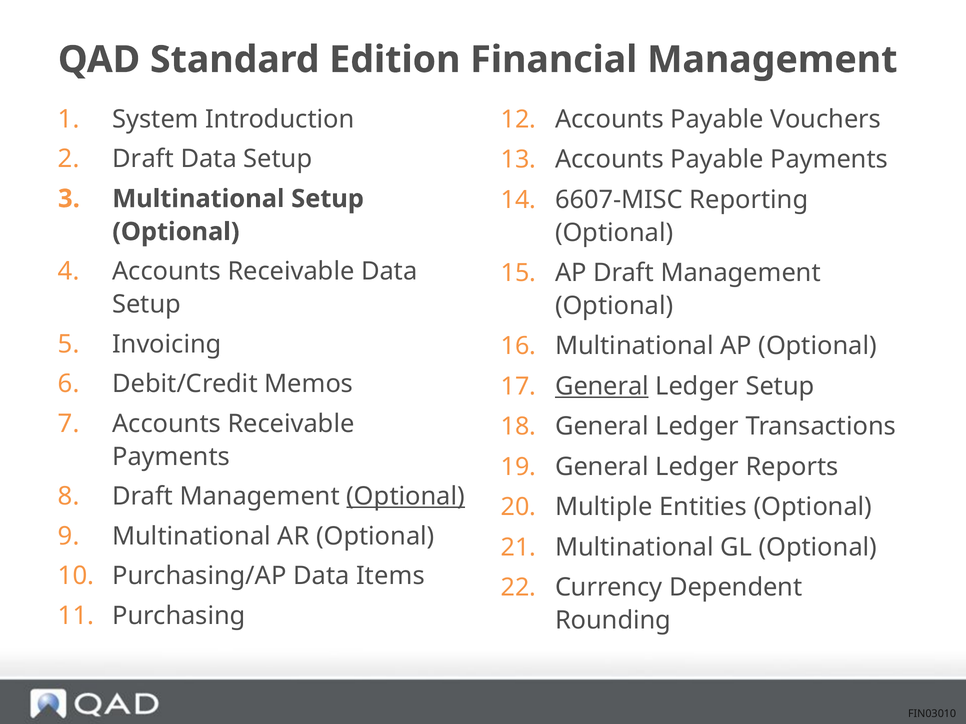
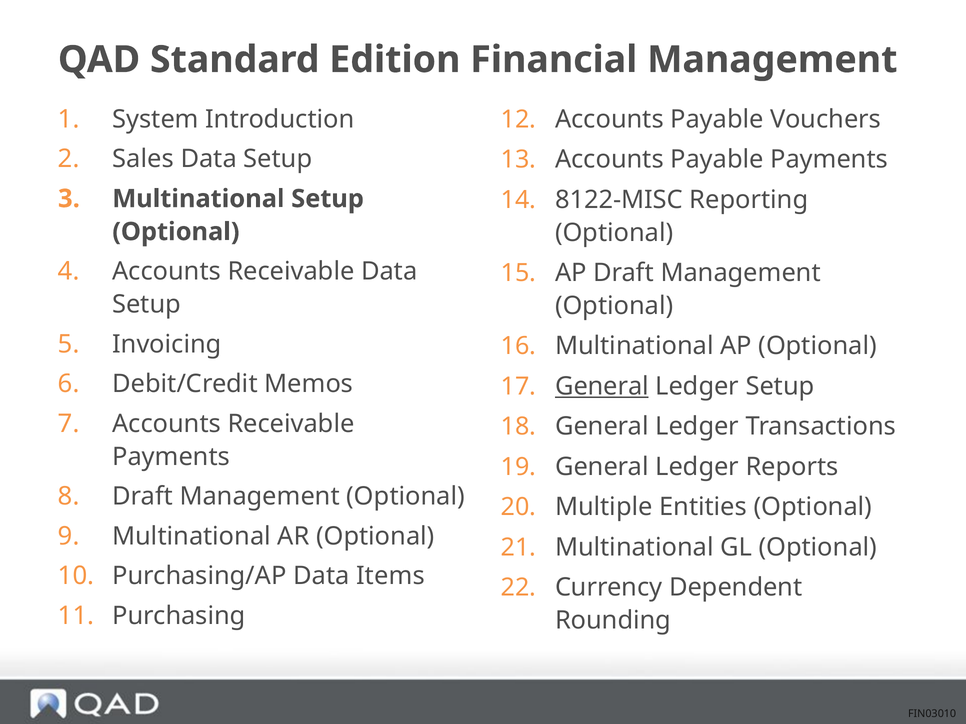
Draft at (143, 159): Draft -> Sales
6607-MISC: 6607-MISC -> 8122-MISC
Optional at (406, 497) underline: present -> none
